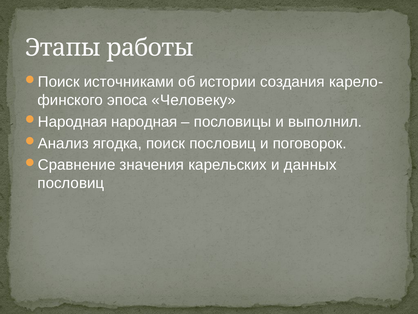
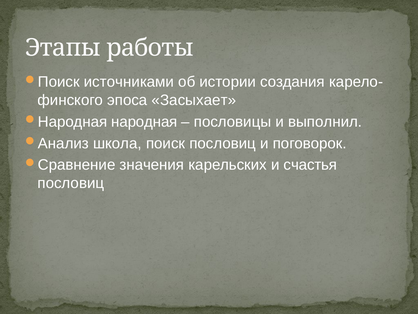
Человеку: Человеку -> Засыхает
ягодка: ягодка -> школа
данных: данных -> счастья
